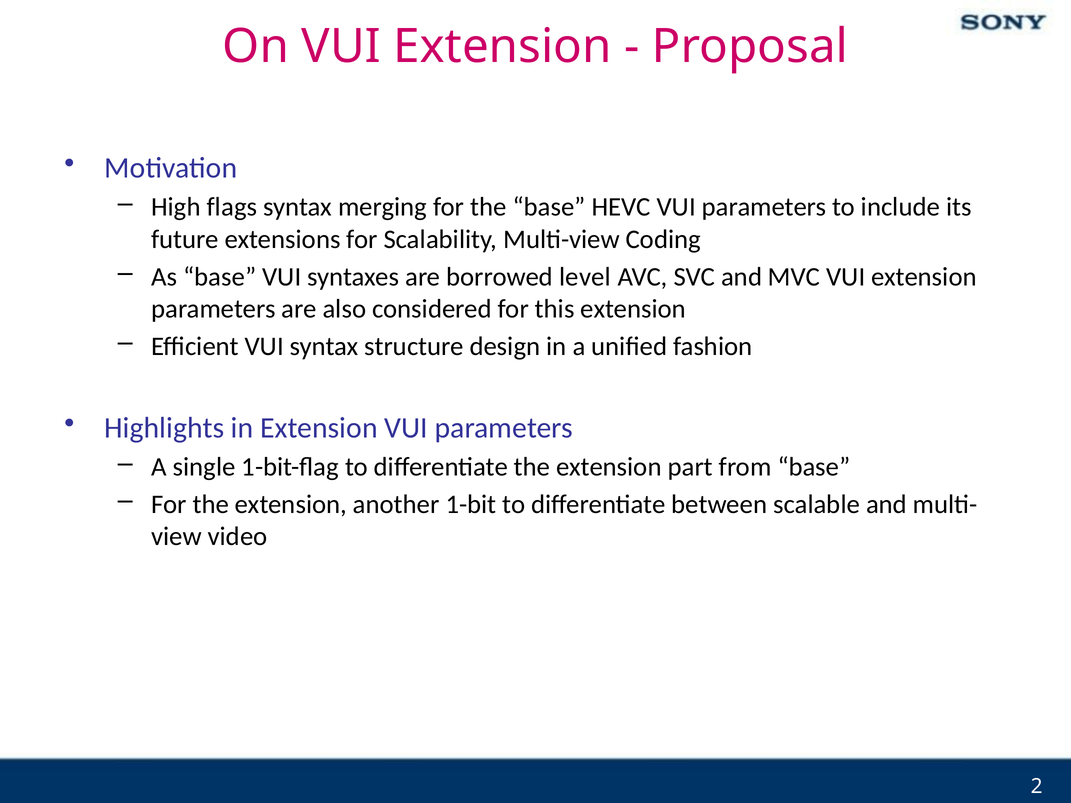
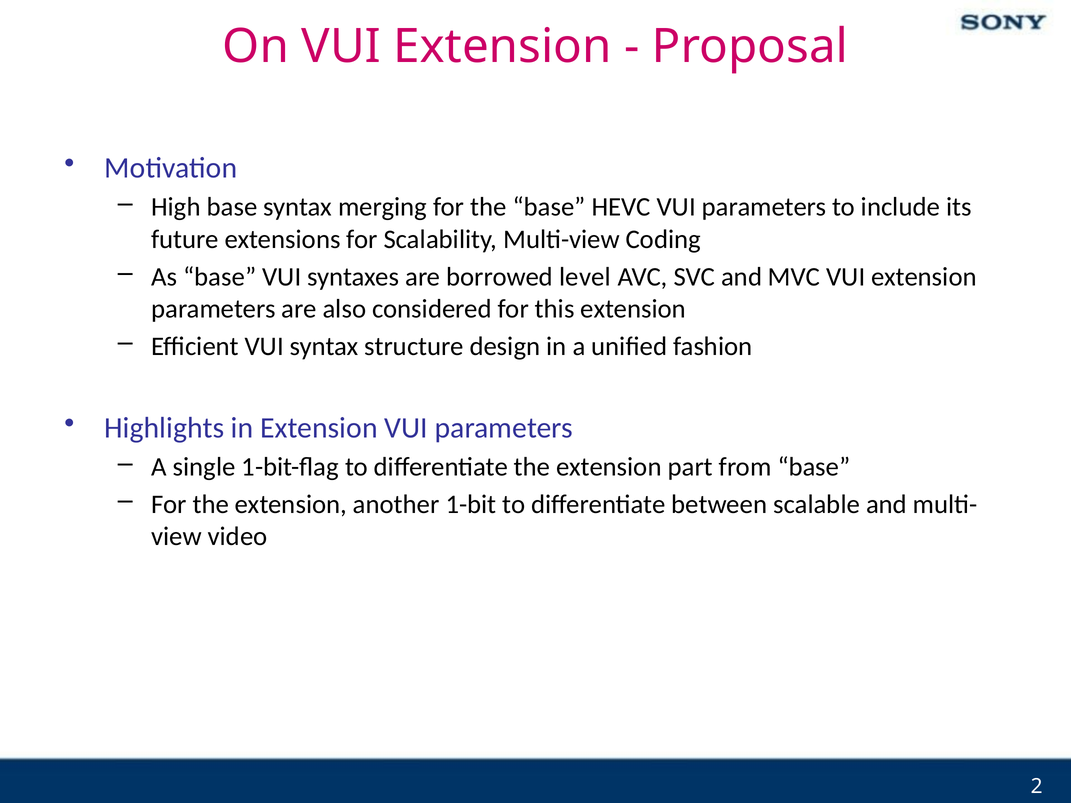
High flags: flags -> base
